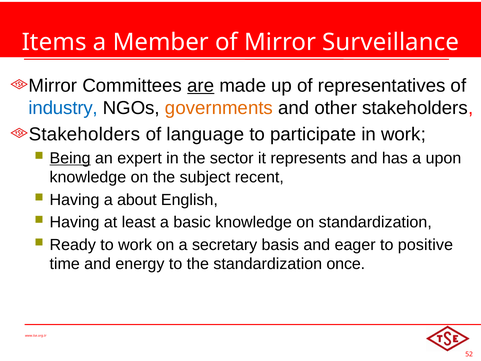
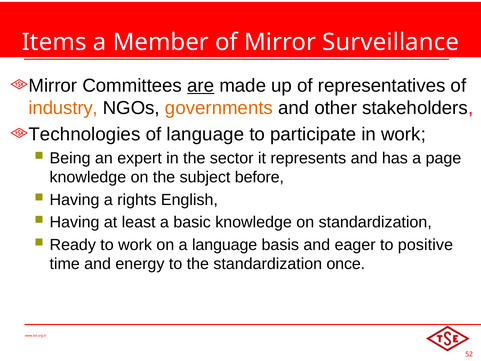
industry colour: blue -> orange
Stakeholders at (84, 134): Stakeholders -> Technologies
Being underline: present -> none
upon: upon -> page
recent: recent -> before
about: about -> rights
a secretary: secretary -> language
